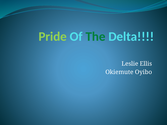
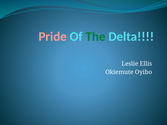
Pride colour: light green -> pink
